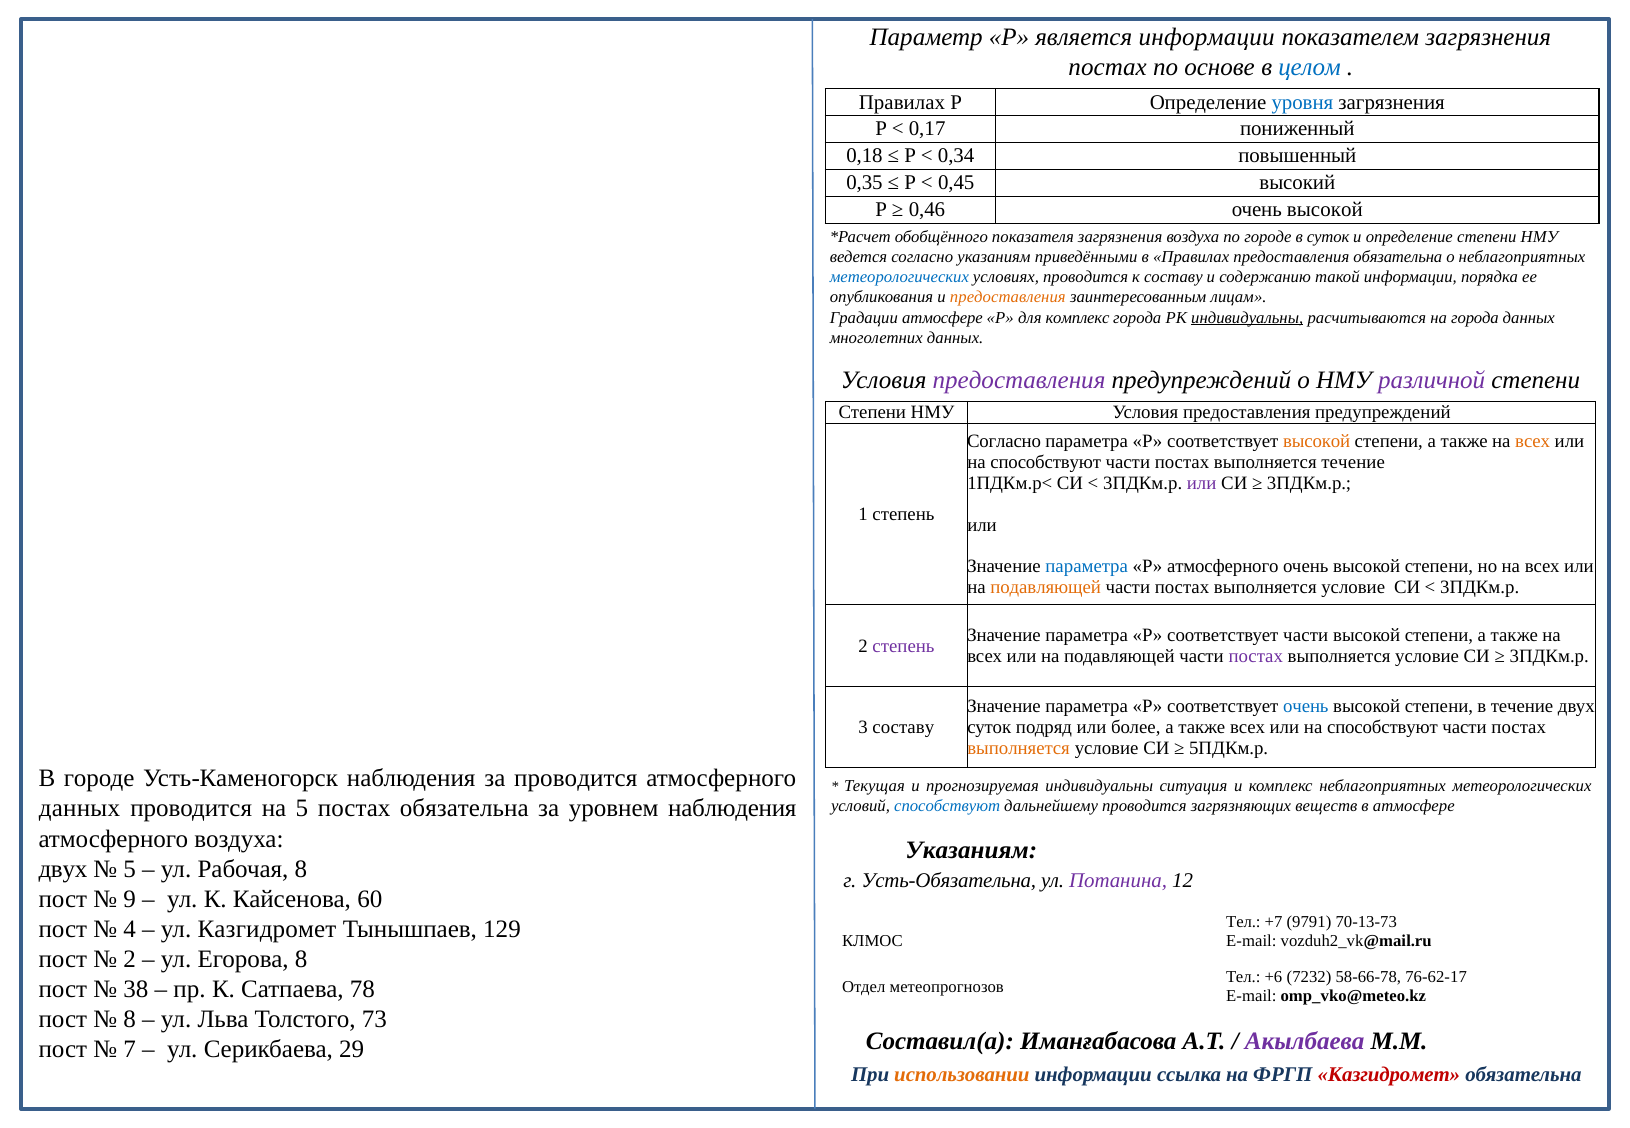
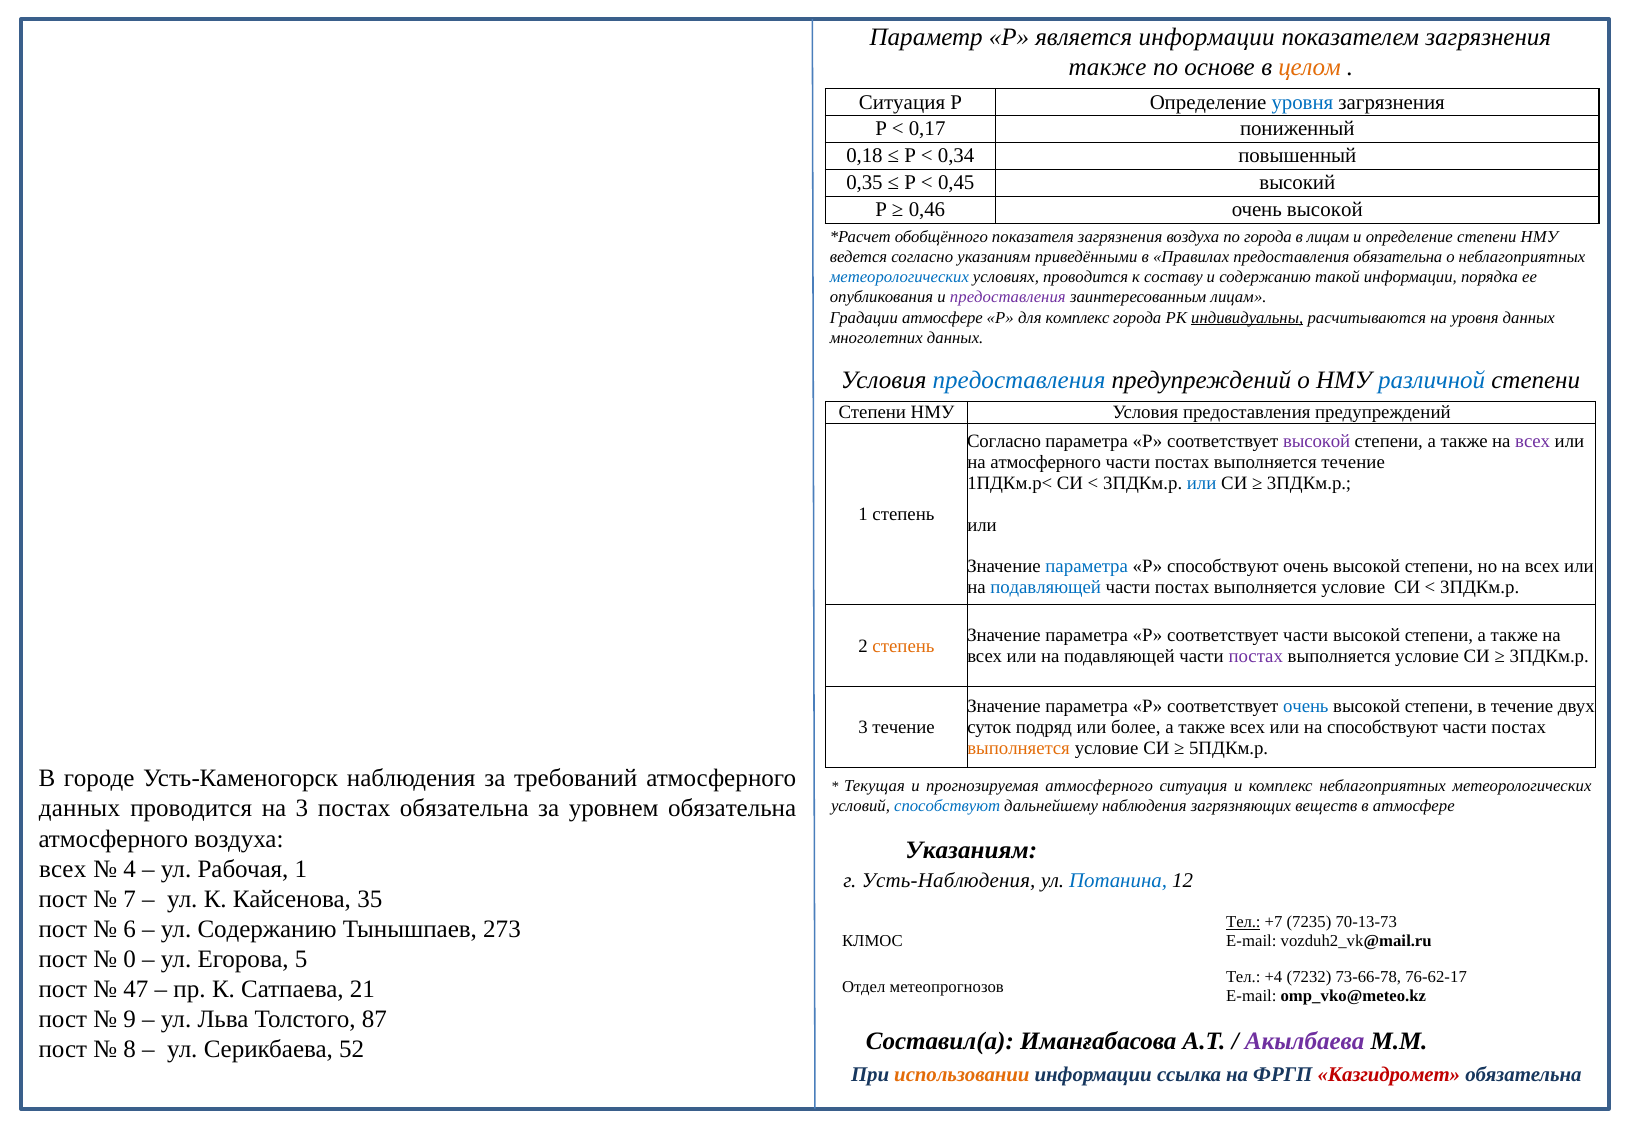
постах at (1108, 67): постах -> также
целом colour: blue -> orange
Правилах at (902, 102): Правилах -> Ситуация
по городе: городе -> города
в суток: суток -> лицам
предоставления at (1008, 298) colour: orange -> purple
на города: города -> уровня
предоставления at (1019, 380) colour: purple -> blue
различной colour: purple -> blue
высокой at (1317, 442) colour: orange -> purple
всех at (1533, 442) colour: orange -> purple
способствуют at (1046, 463): способствуют -> атмосферного
или at (1202, 483) colour: purple -> blue
Р атмосферного: атмосферного -> способствуют
подавляющей at (1046, 588) colour: orange -> blue
степень at (904, 646) colour: purple -> orange
3 составу: составу -> течение
за проводится: проводится -> требований
прогнозируемая индивидуальны: индивидуальны -> атмосферного
на 5: 5 -> 3
уровнем наблюдения: наблюдения -> обязательна
дальнейшему проводится: проводится -> наблюдения
двух at (63, 869): двух -> всех
5 at (130, 869): 5 -> 4
Рабочая 8: 8 -> 1
Усть-Обязательна: Усть-Обязательна -> Усть-Наблюдения
Потанина colour: purple -> blue
9: 9 -> 7
60: 60 -> 35
Тел at (1243, 923) underline: none -> present
9791: 9791 -> 7235
4: 4 -> 6
ул Казгидромет: Казгидромет -> Содержанию
129: 129 -> 273
2 at (130, 959): 2 -> 0
Егорова 8: 8 -> 5
+6: +6 -> +4
58-66-78: 58-66-78 -> 73-66-78
38: 38 -> 47
78: 78 -> 21
8 at (130, 1020): 8 -> 9
73: 73 -> 87
7: 7 -> 8
29: 29 -> 52
